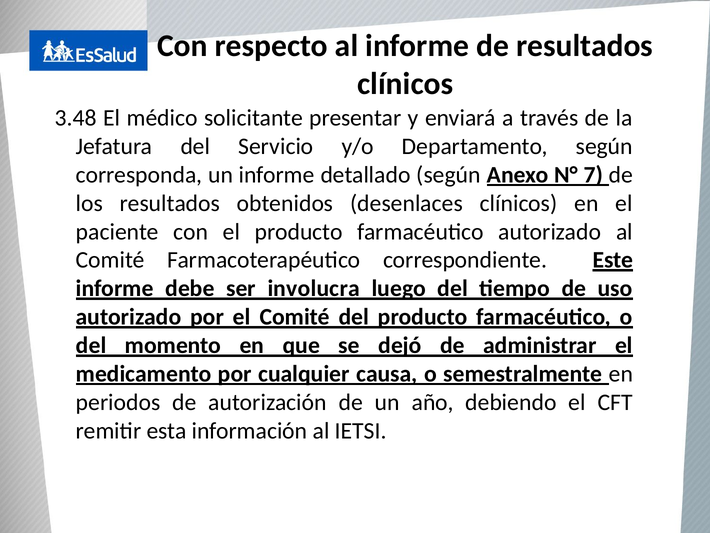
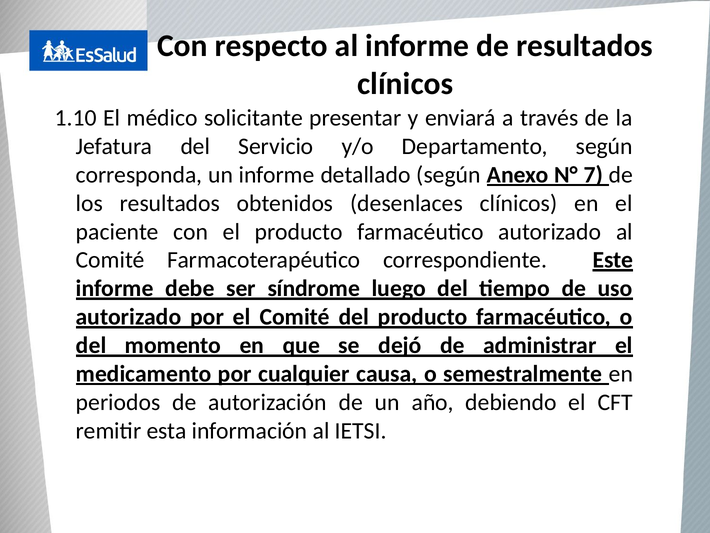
3.48: 3.48 -> 1.10
involucra: involucra -> síndrome
